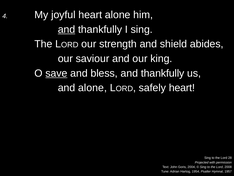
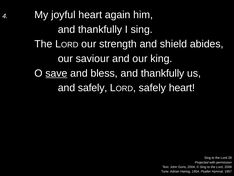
heart alone: alone -> again
and at (67, 29) underline: present -> none
and alone: alone -> safely
